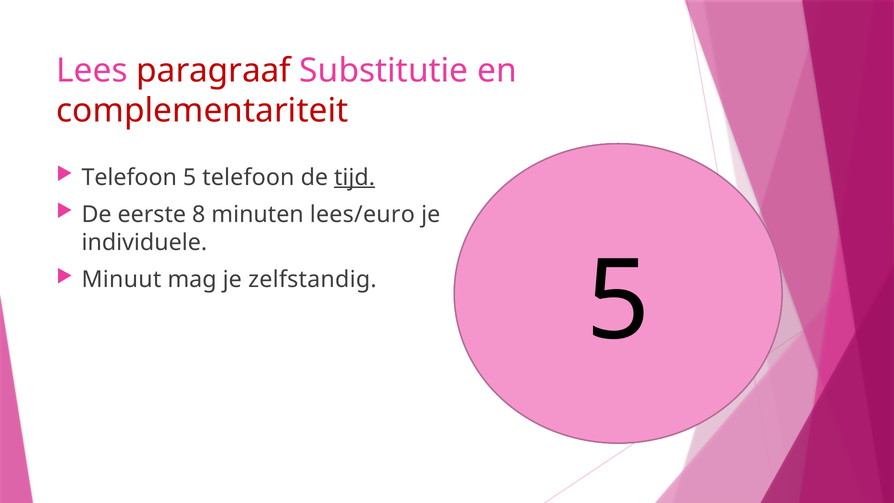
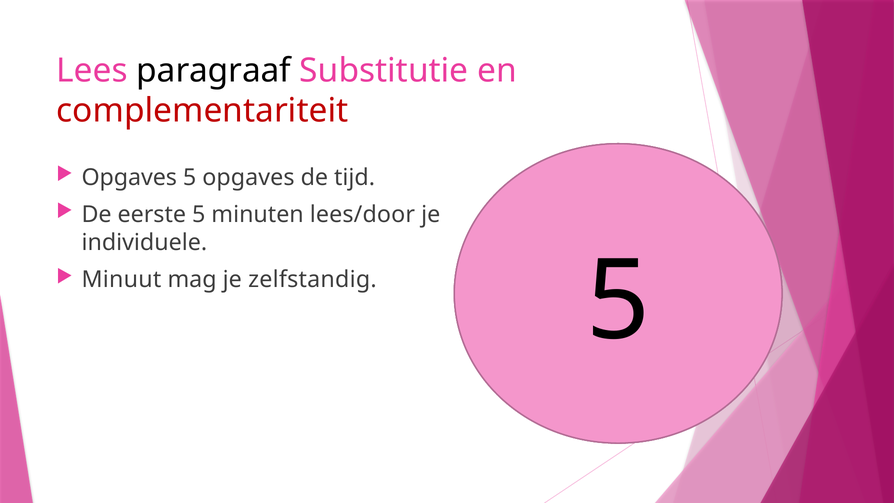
paragraaf colour: red -> black
Telefoon at (129, 177): Telefoon -> Opgaves
5 telefoon: telefoon -> opgaves
tijd underline: present -> none
eerste 8: 8 -> 5
lees/euro: lees/euro -> lees/door
